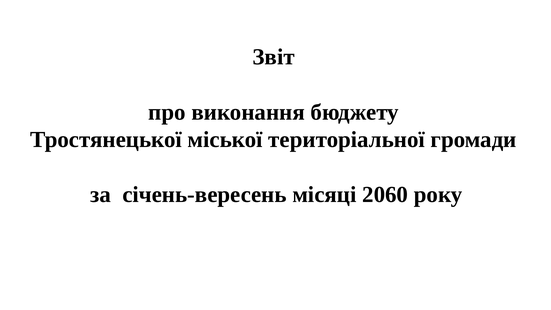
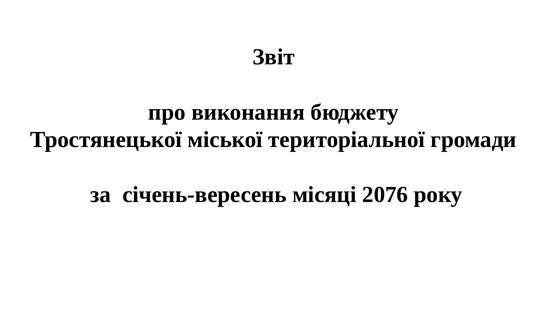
2060: 2060 -> 2076
